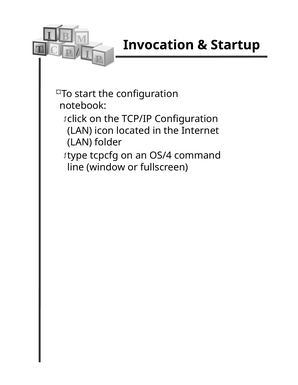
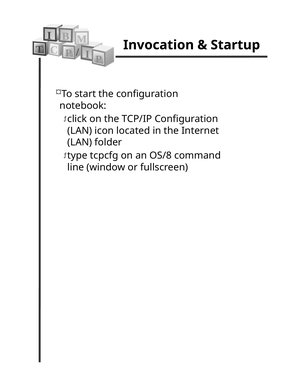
OS/4: OS/4 -> OS/8
